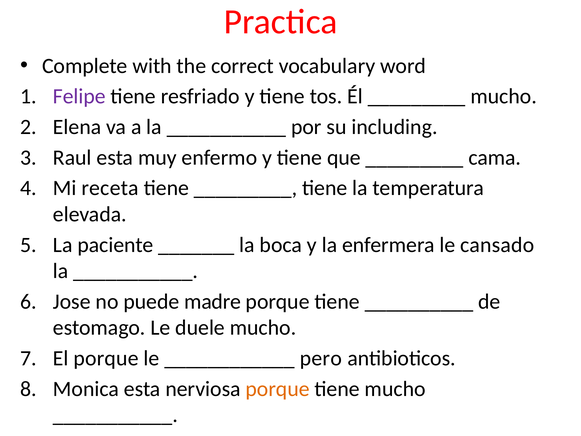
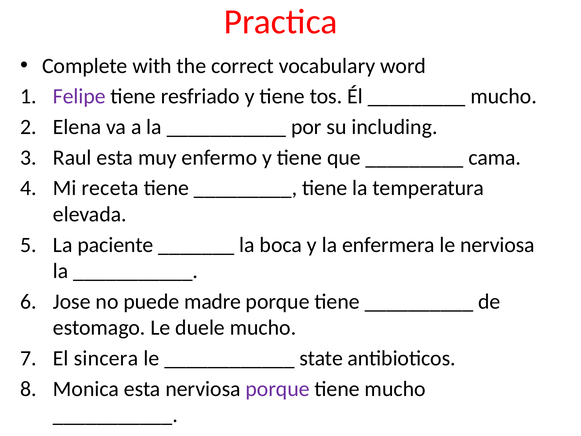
le cansado: cansado -> nerviosa
El porque: porque -> sincera
pero: pero -> state
porque at (278, 389) colour: orange -> purple
